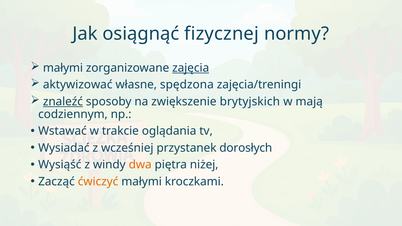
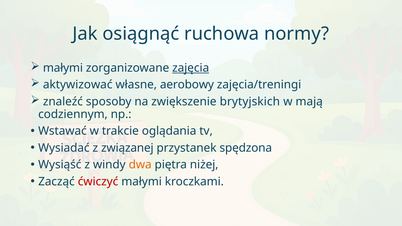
fizycznej: fizycznej -> ruchowa
spędzona: spędzona -> aerobowy
znaleźć underline: present -> none
wcześniej: wcześniej -> związanej
dorosłych: dorosłych -> spędzona
ćwiczyć colour: orange -> red
